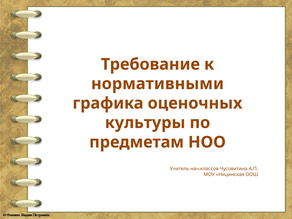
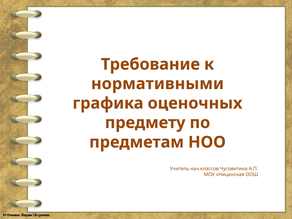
культуры: культуры -> предмету
